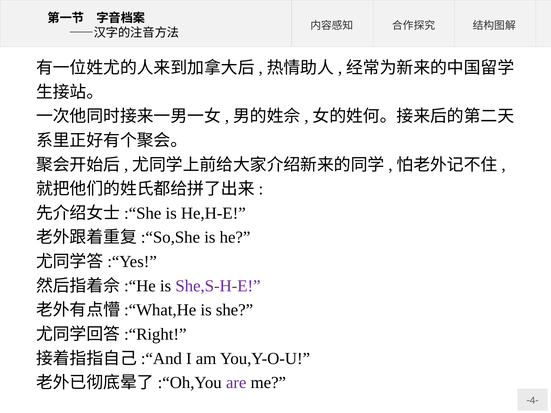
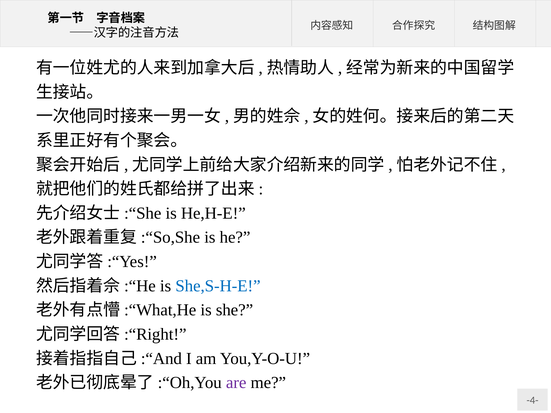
She,S-H-E colour: purple -> blue
